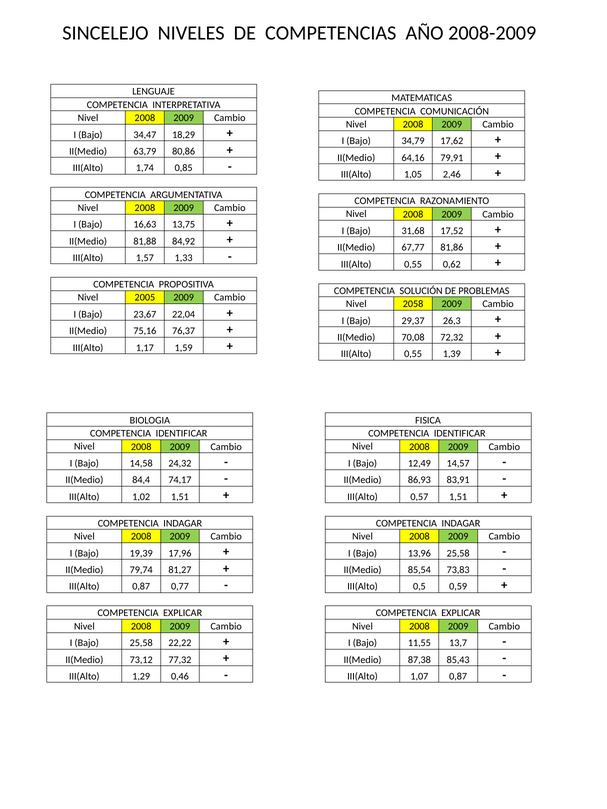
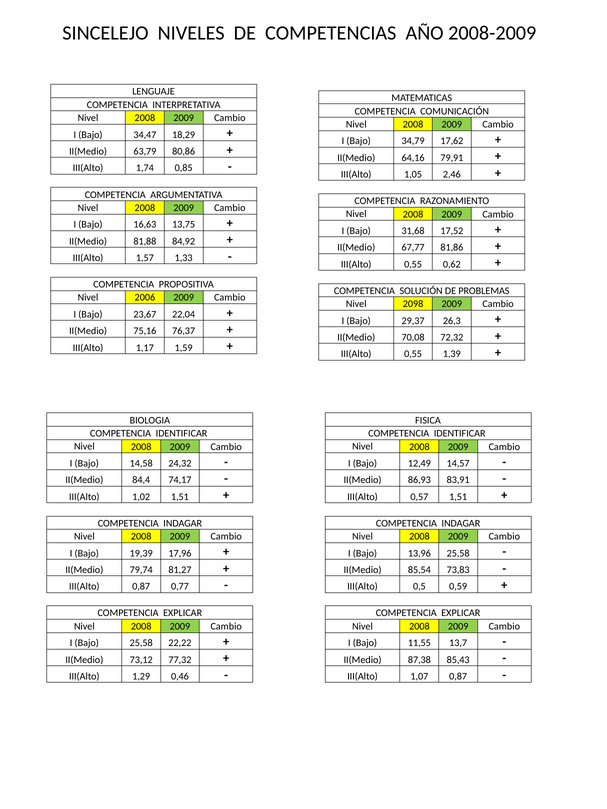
2005: 2005 -> 2006
2058: 2058 -> 2098
